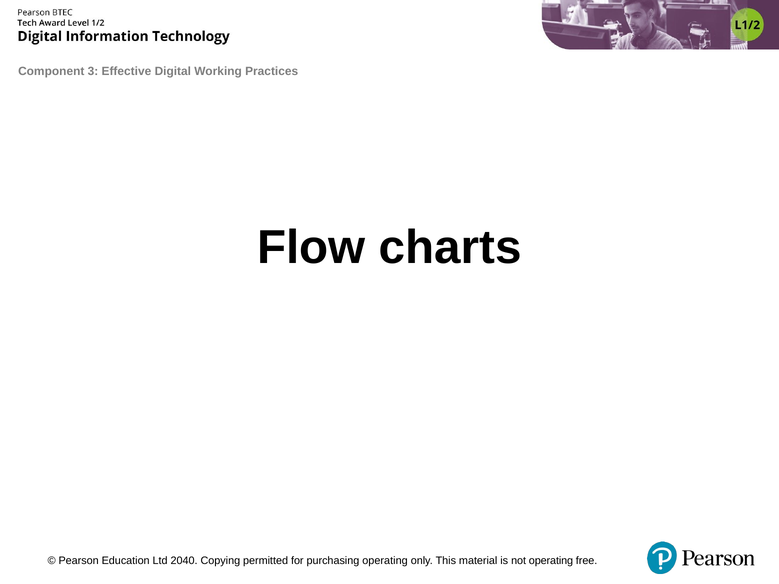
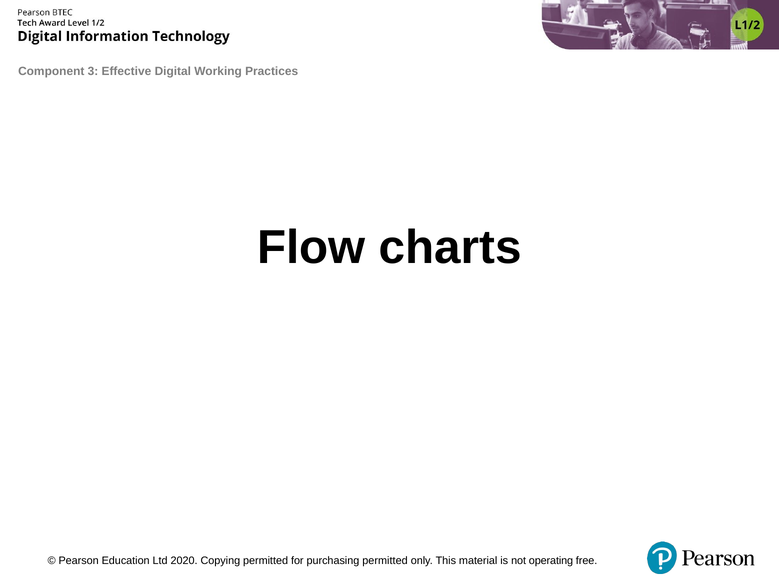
2040: 2040 -> 2020
purchasing operating: operating -> permitted
